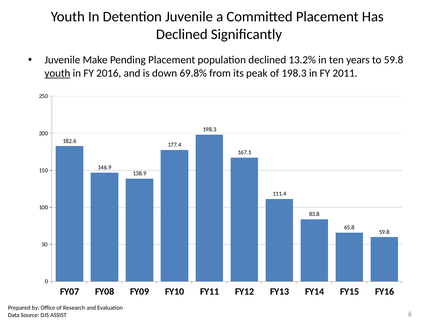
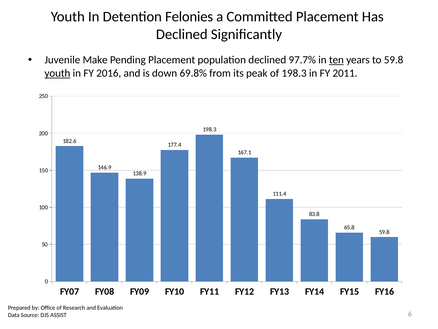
Detention Juvenile: Juvenile -> Felonies
13.2%: 13.2% -> 97.7%
ten underline: none -> present
